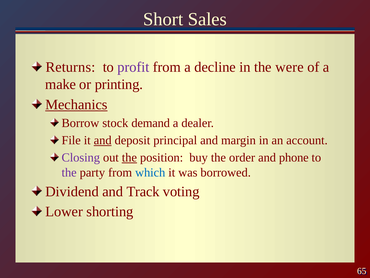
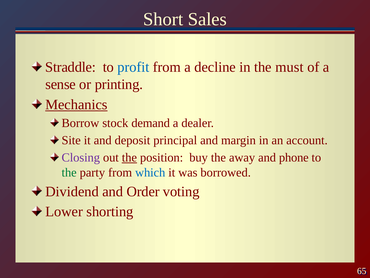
Returns: Returns -> Straddle
profit colour: purple -> blue
were: were -> must
make: make -> sense
File: File -> Site
and at (103, 140) underline: present -> none
order: order -> away
the at (69, 172) colour: purple -> green
Track: Track -> Order
